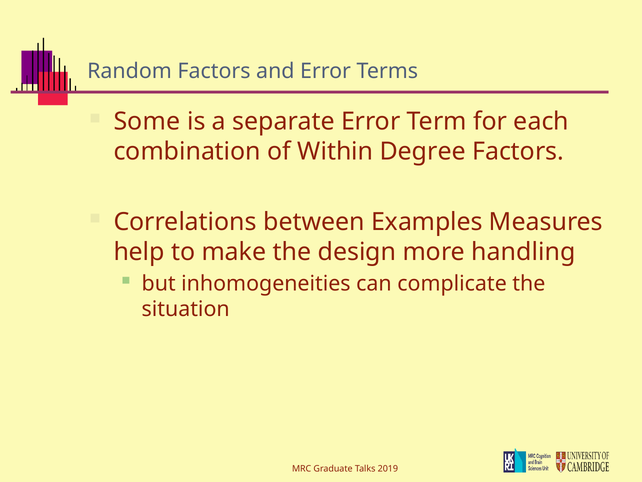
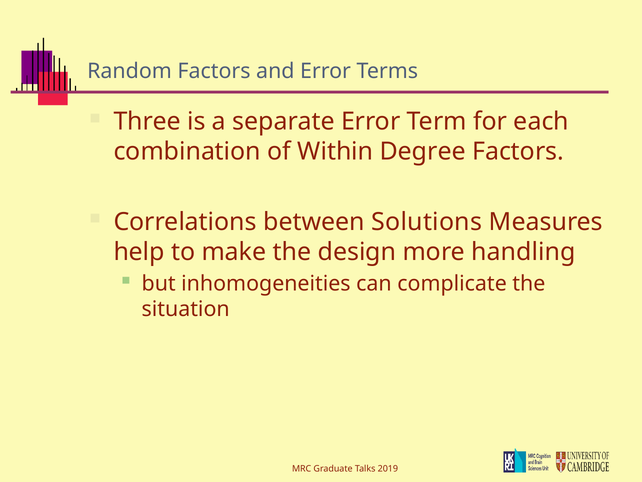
Some: Some -> Three
Examples: Examples -> Solutions
